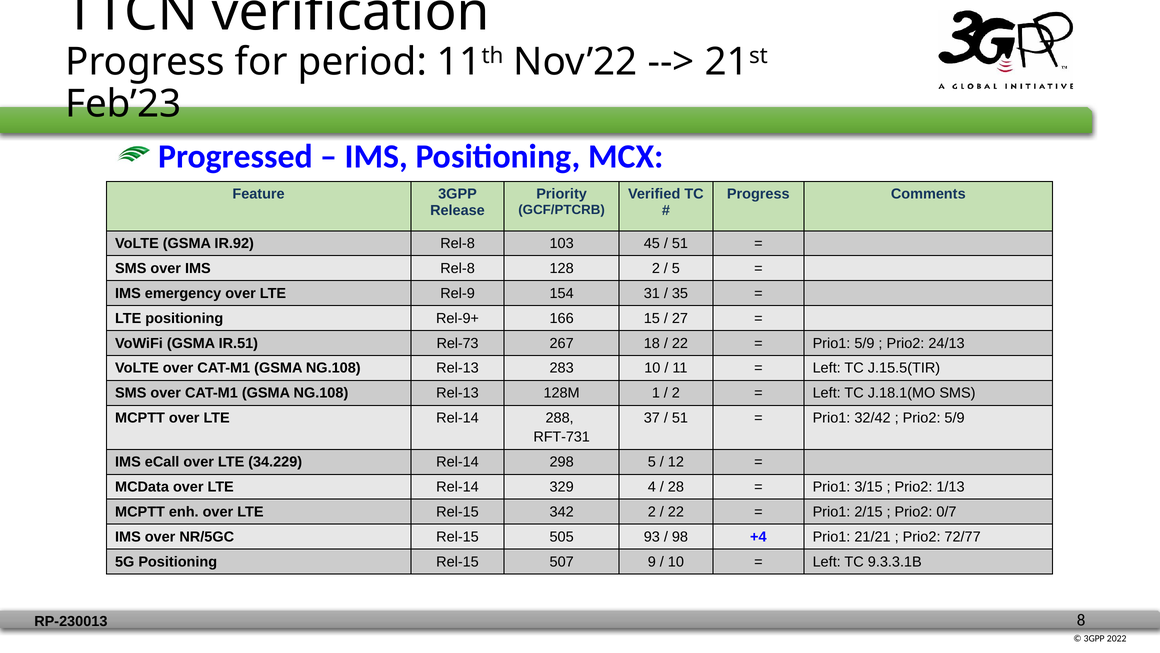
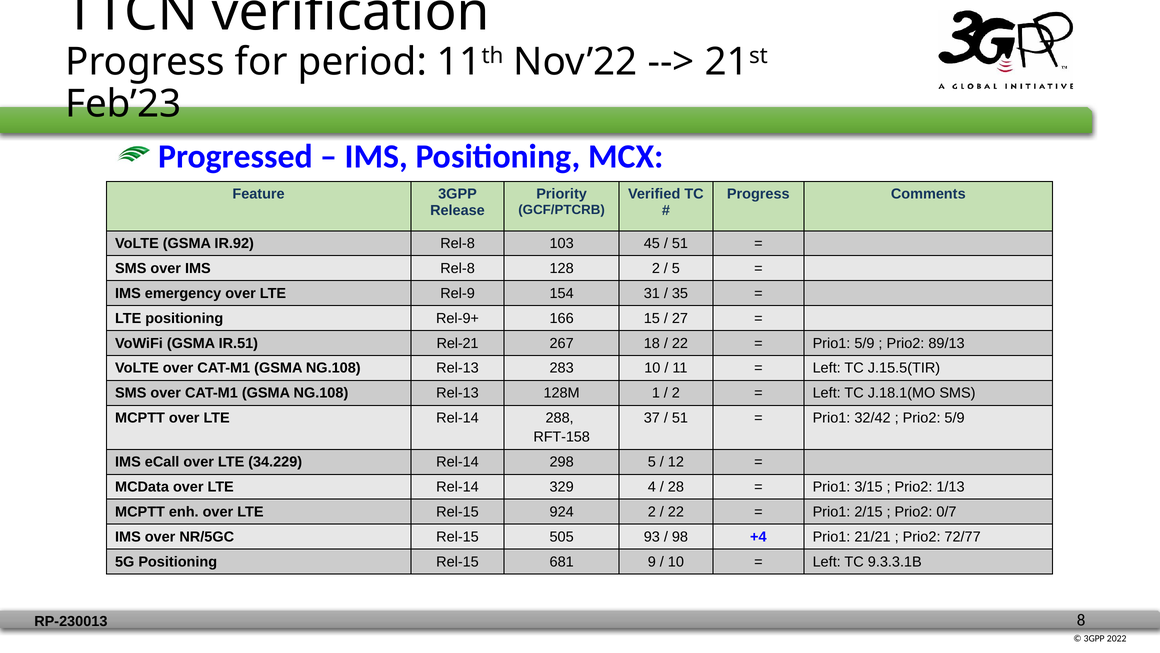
Rel-73: Rel-73 -> Rel-21
24/13: 24/13 -> 89/13
RFT-731: RFT-731 -> RFT-158
342: 342 -> 924
507: 507 -> 681
